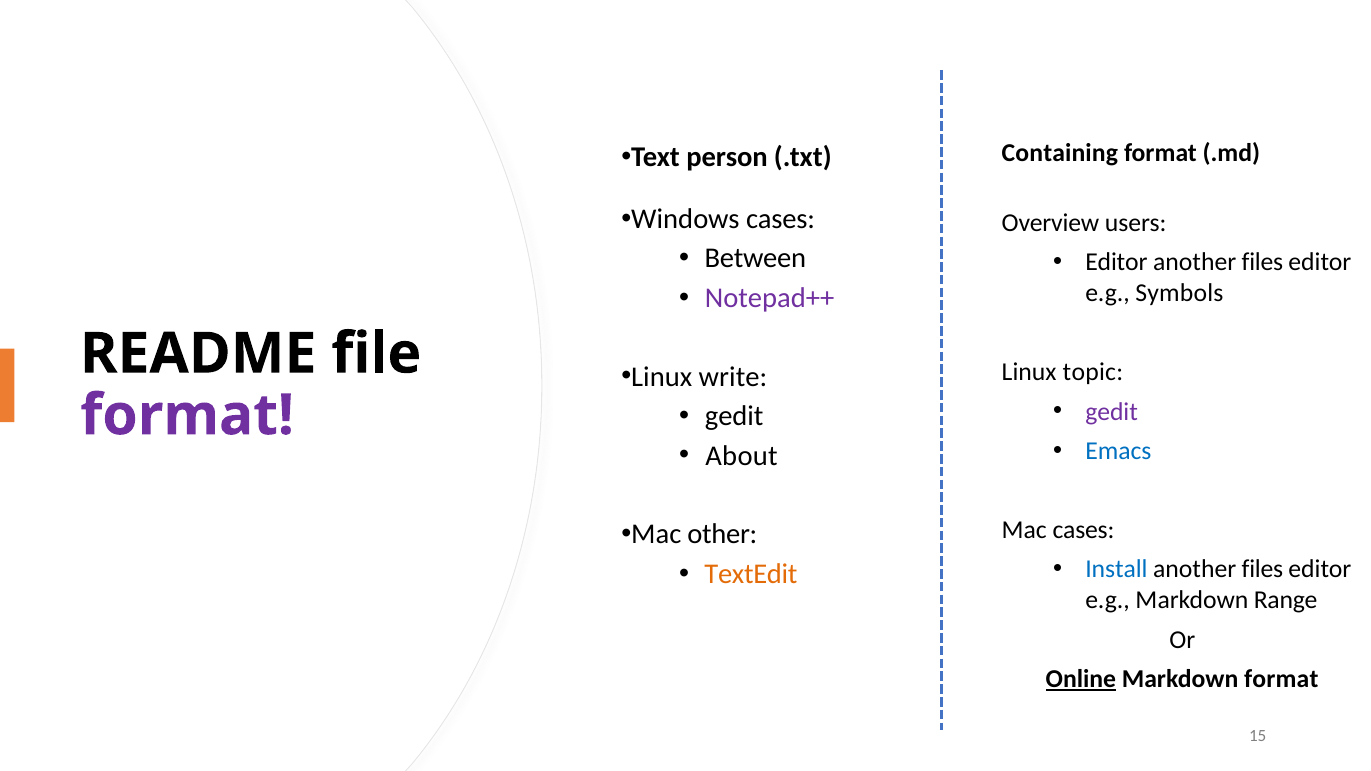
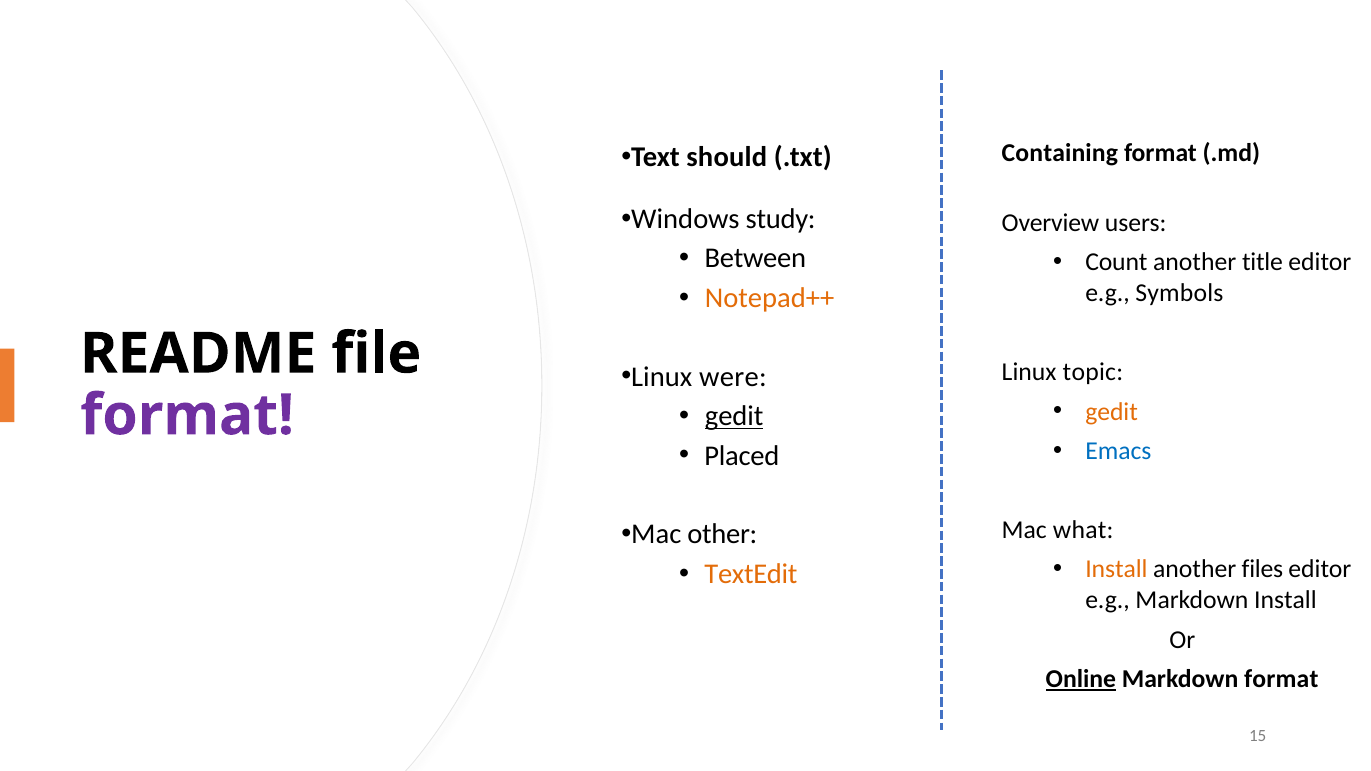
person: person -> should
Windows cases: cases -> study
Editor at (1116, 263): Editor -> Count
files at (1262, 263): files -> title
Notepad++ colour: purple -> orange
write: write -> were
gedit at (1112, 412) colour: purple -> orange
gedit at (734, 416) underline: none -> present
About: About -> Placed
Mac cases: cases -> what
Install at (1116, 569) colour: blue -> orange
Markdown Range: Range -> Install
